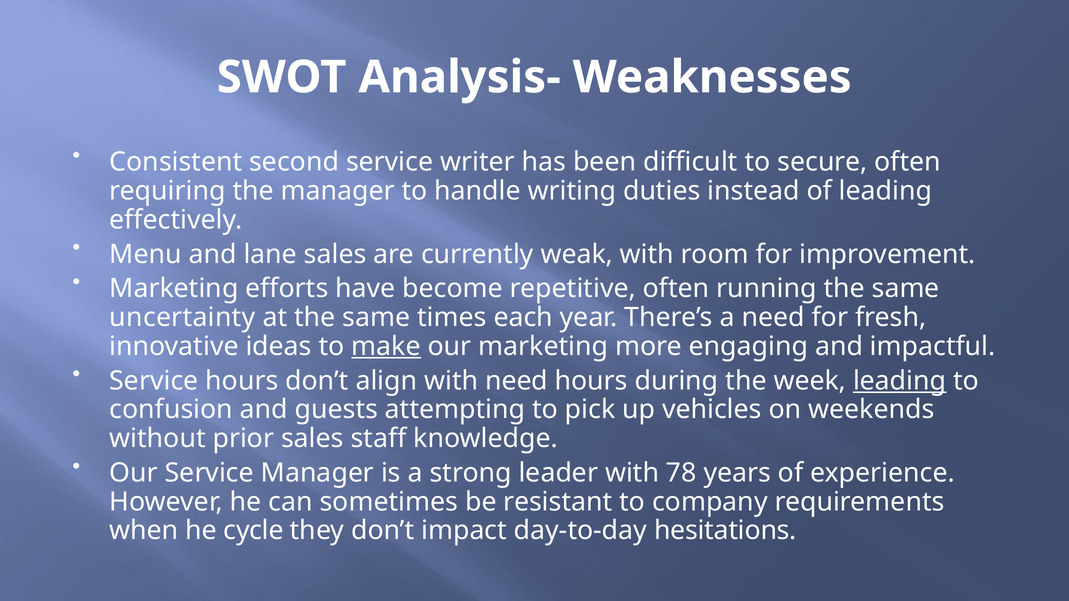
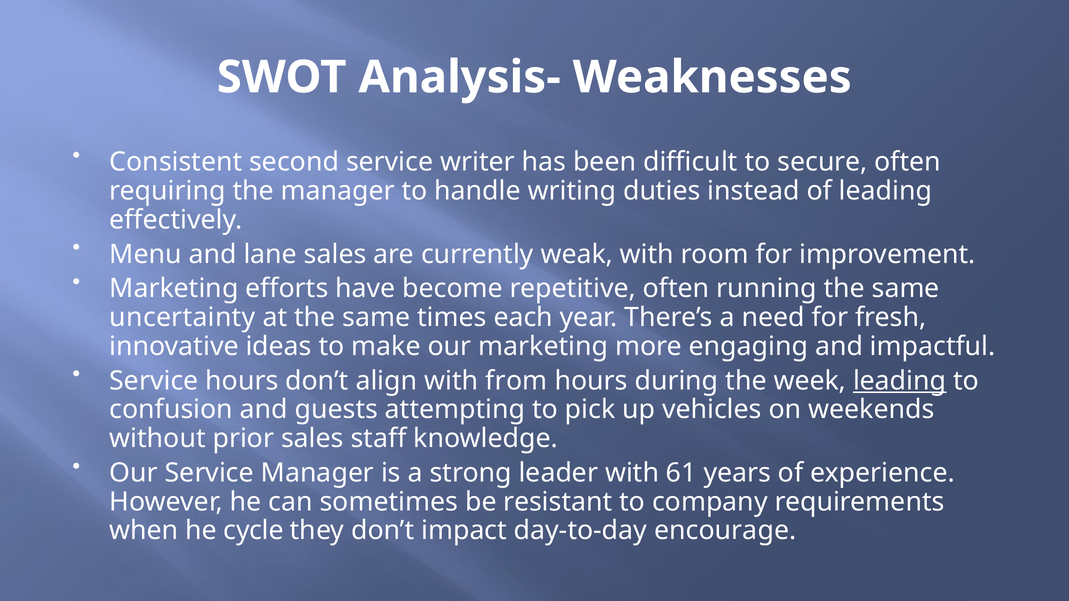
make underline: present -> none
with need: need -> from
78: 78 -> 61
hesitations: hesitations -> encourage
